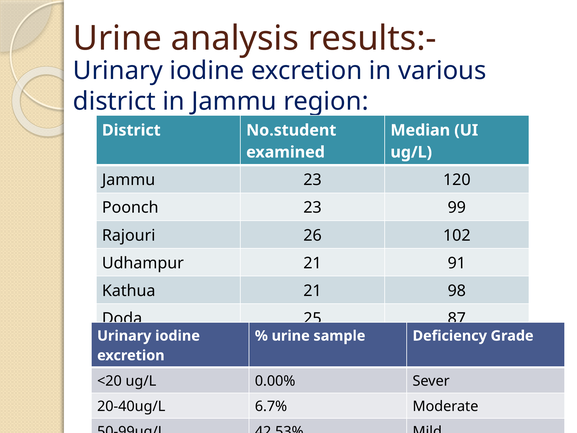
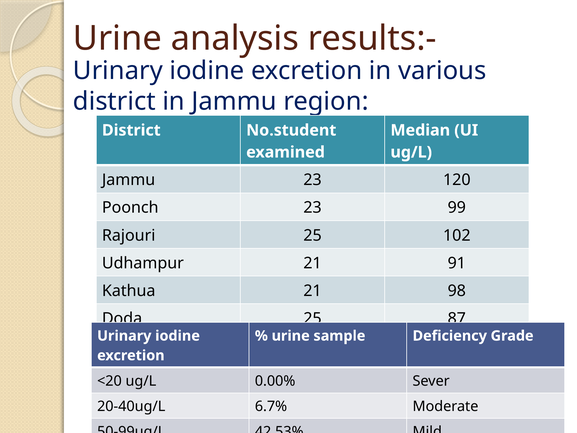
Rajouri 26: 26 -> 25
